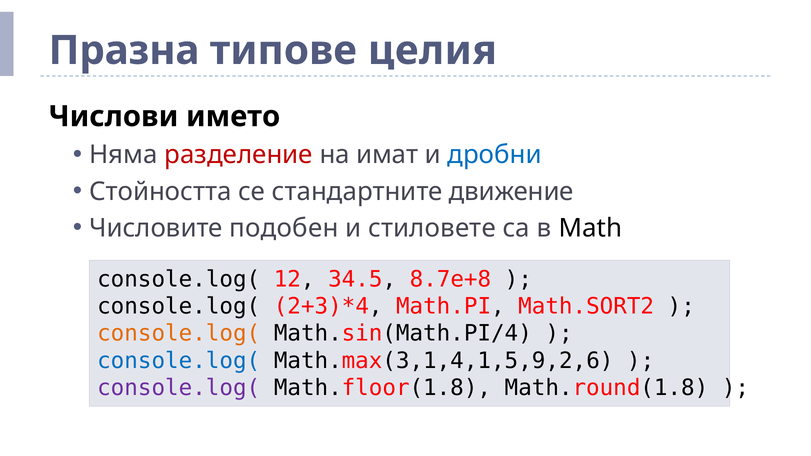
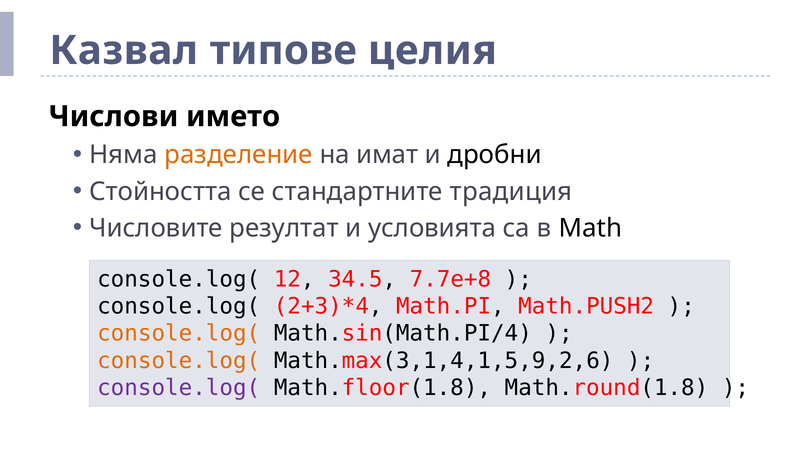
Празна: Празна -> Казвал
разделение colour: red -> orange
дробни colour: blue -> black
движение: движение -> традиция
подобен: подобен -> резултат
стиловете: стиловете -> условията
8.7e+8: 8.7e+8 -> 7.7e+8
Math.SORT2: Math.SORT2 -> Math.PUSH2
console.log( at (179, 361) colour: blue -> orange
